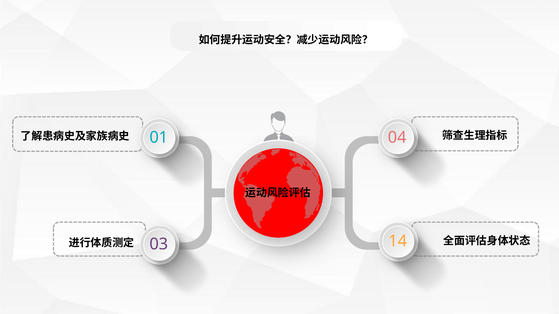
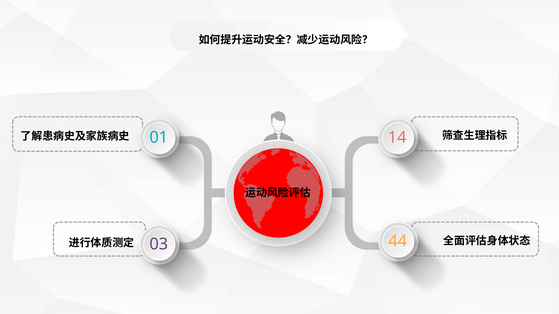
04: 04 -> 14
14: 14 -> 44
